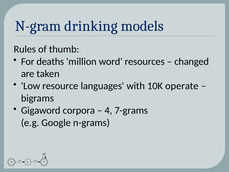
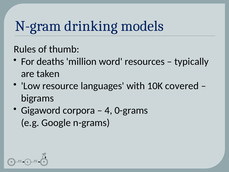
changed: changed -> typically
operate: operate -> covered
7-grams: 7-grams -> 0-grams
